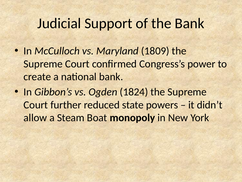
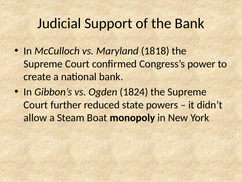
1809: 1809 -> 1818
